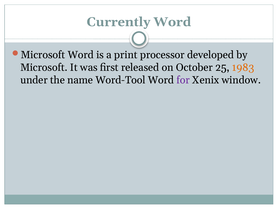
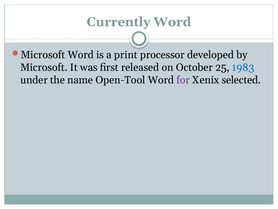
1983 colour: orange -> blue
Word-Tool: Word-Tool -> Open-Tool
window: window -> selected
